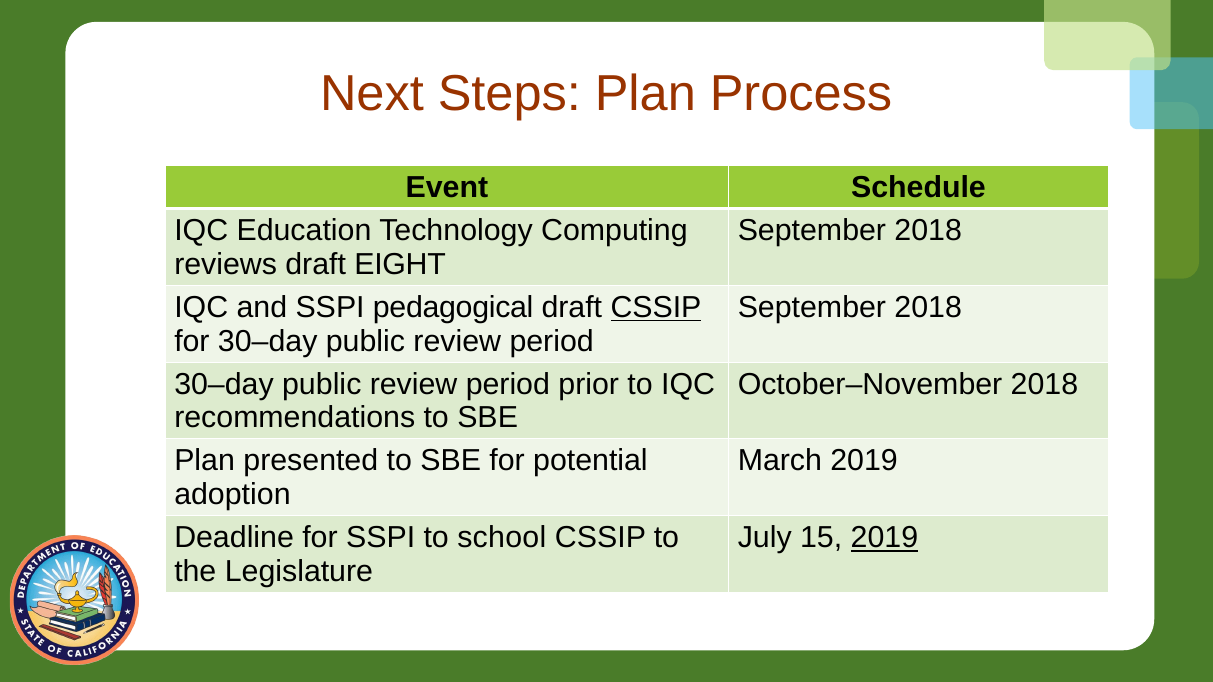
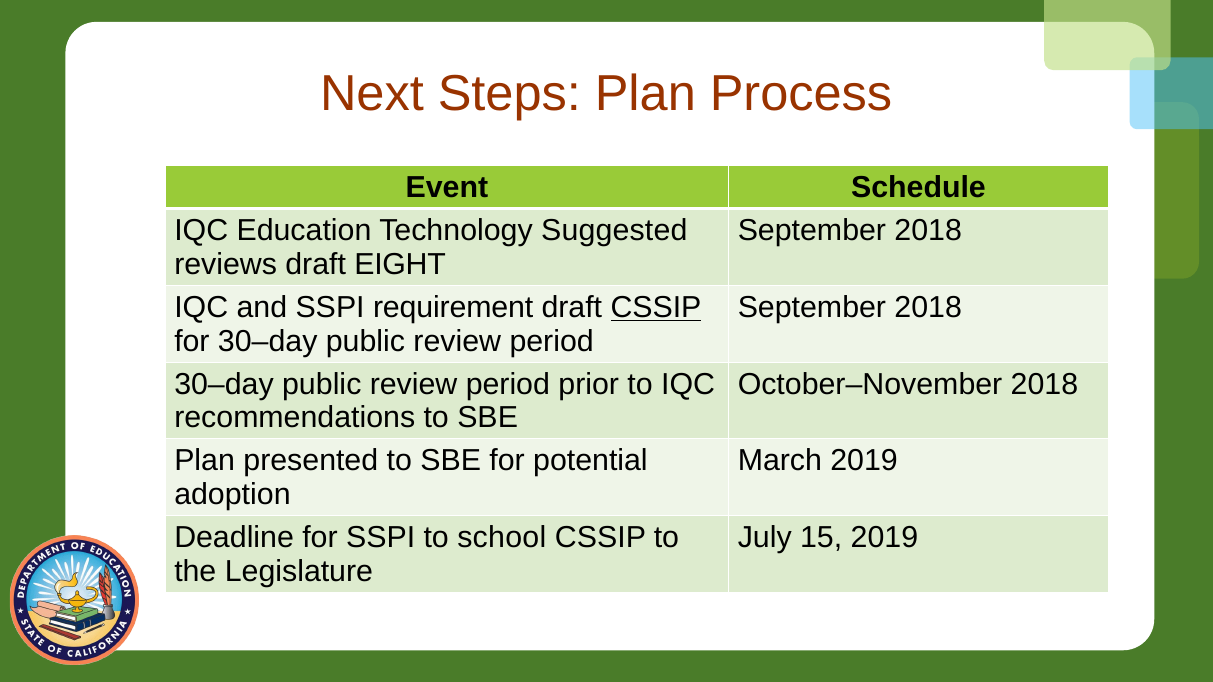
Computing: Computing -> Suggested
pedagogical: pedagogical -> requirement
2019 at (884, 538) underline: present -> none
